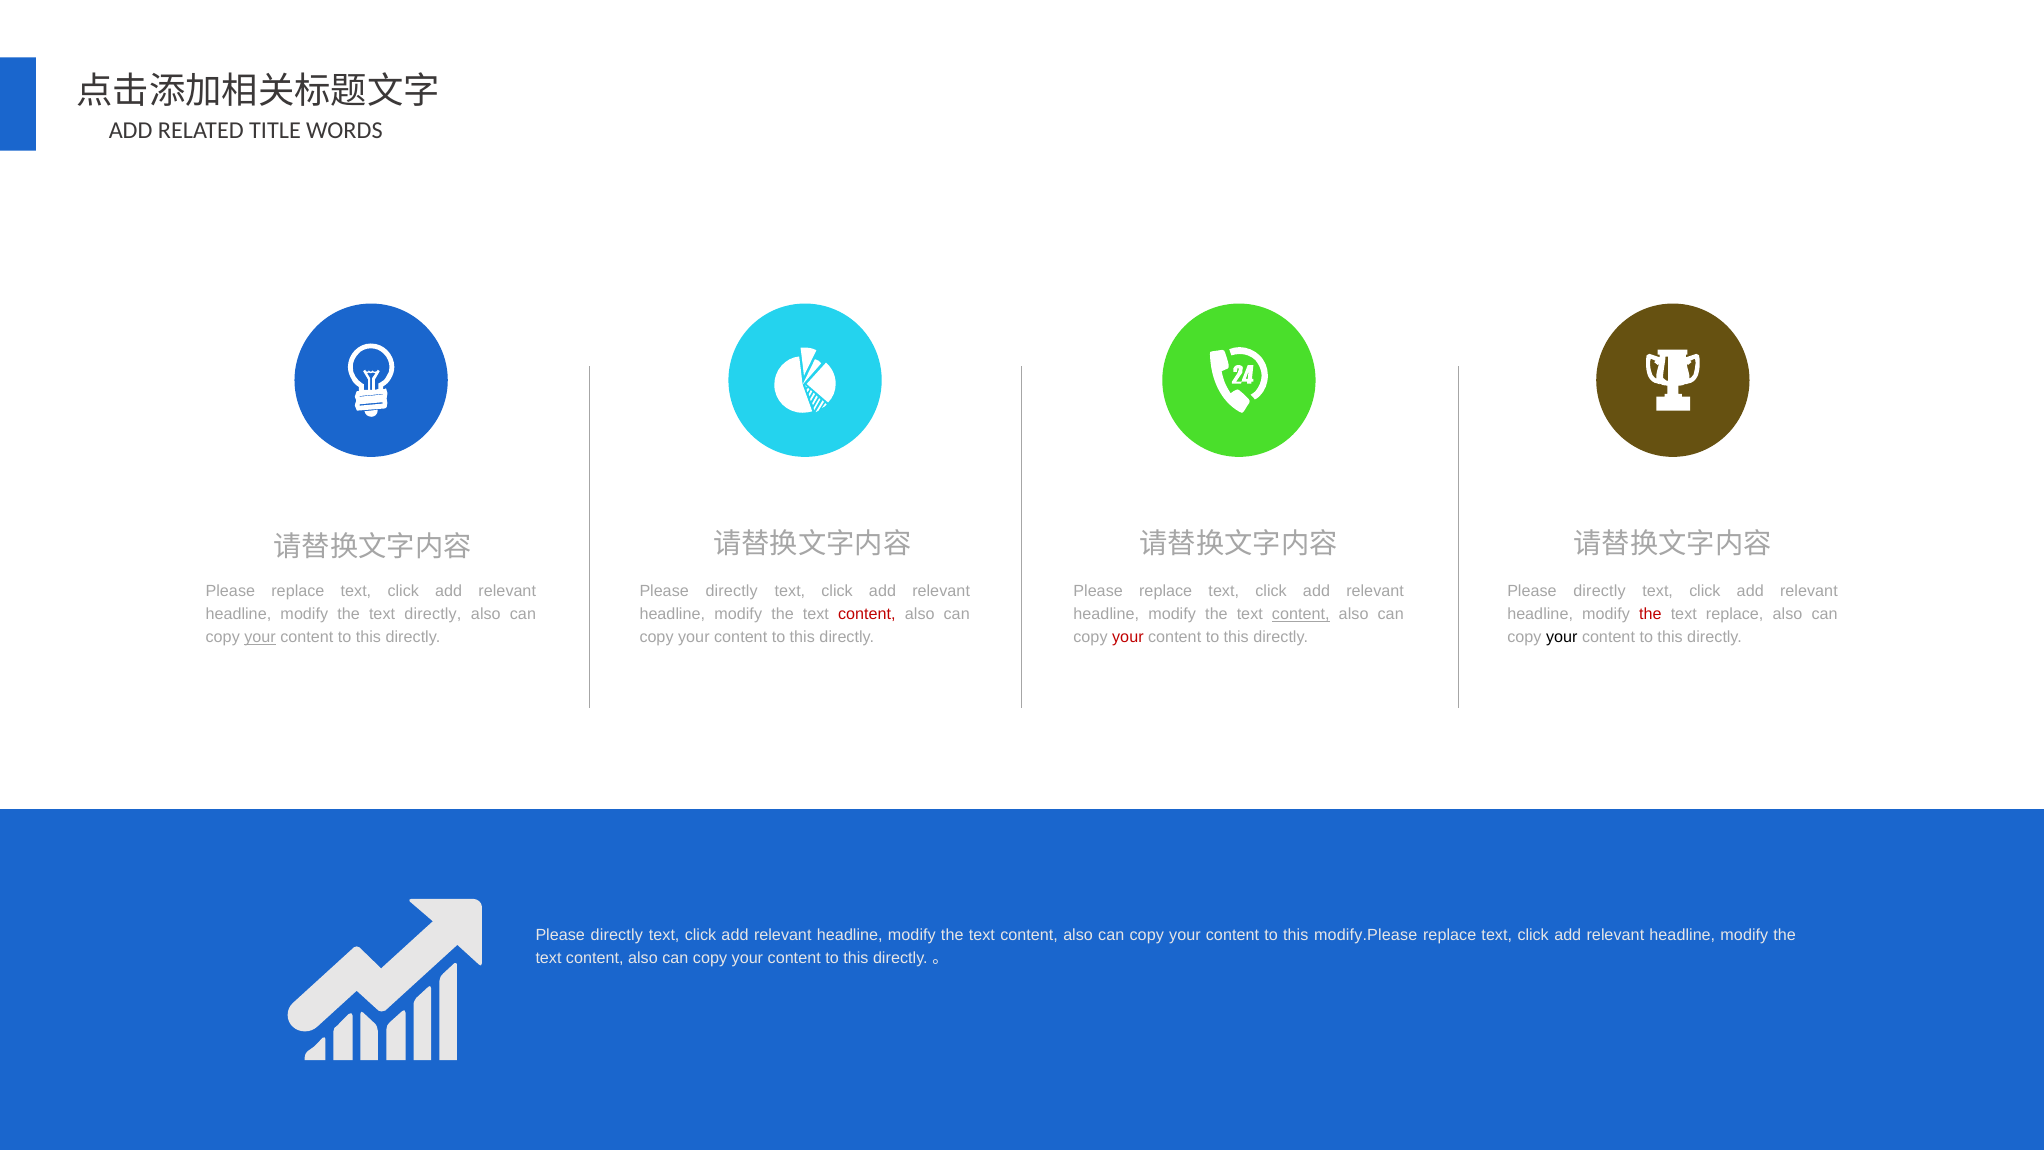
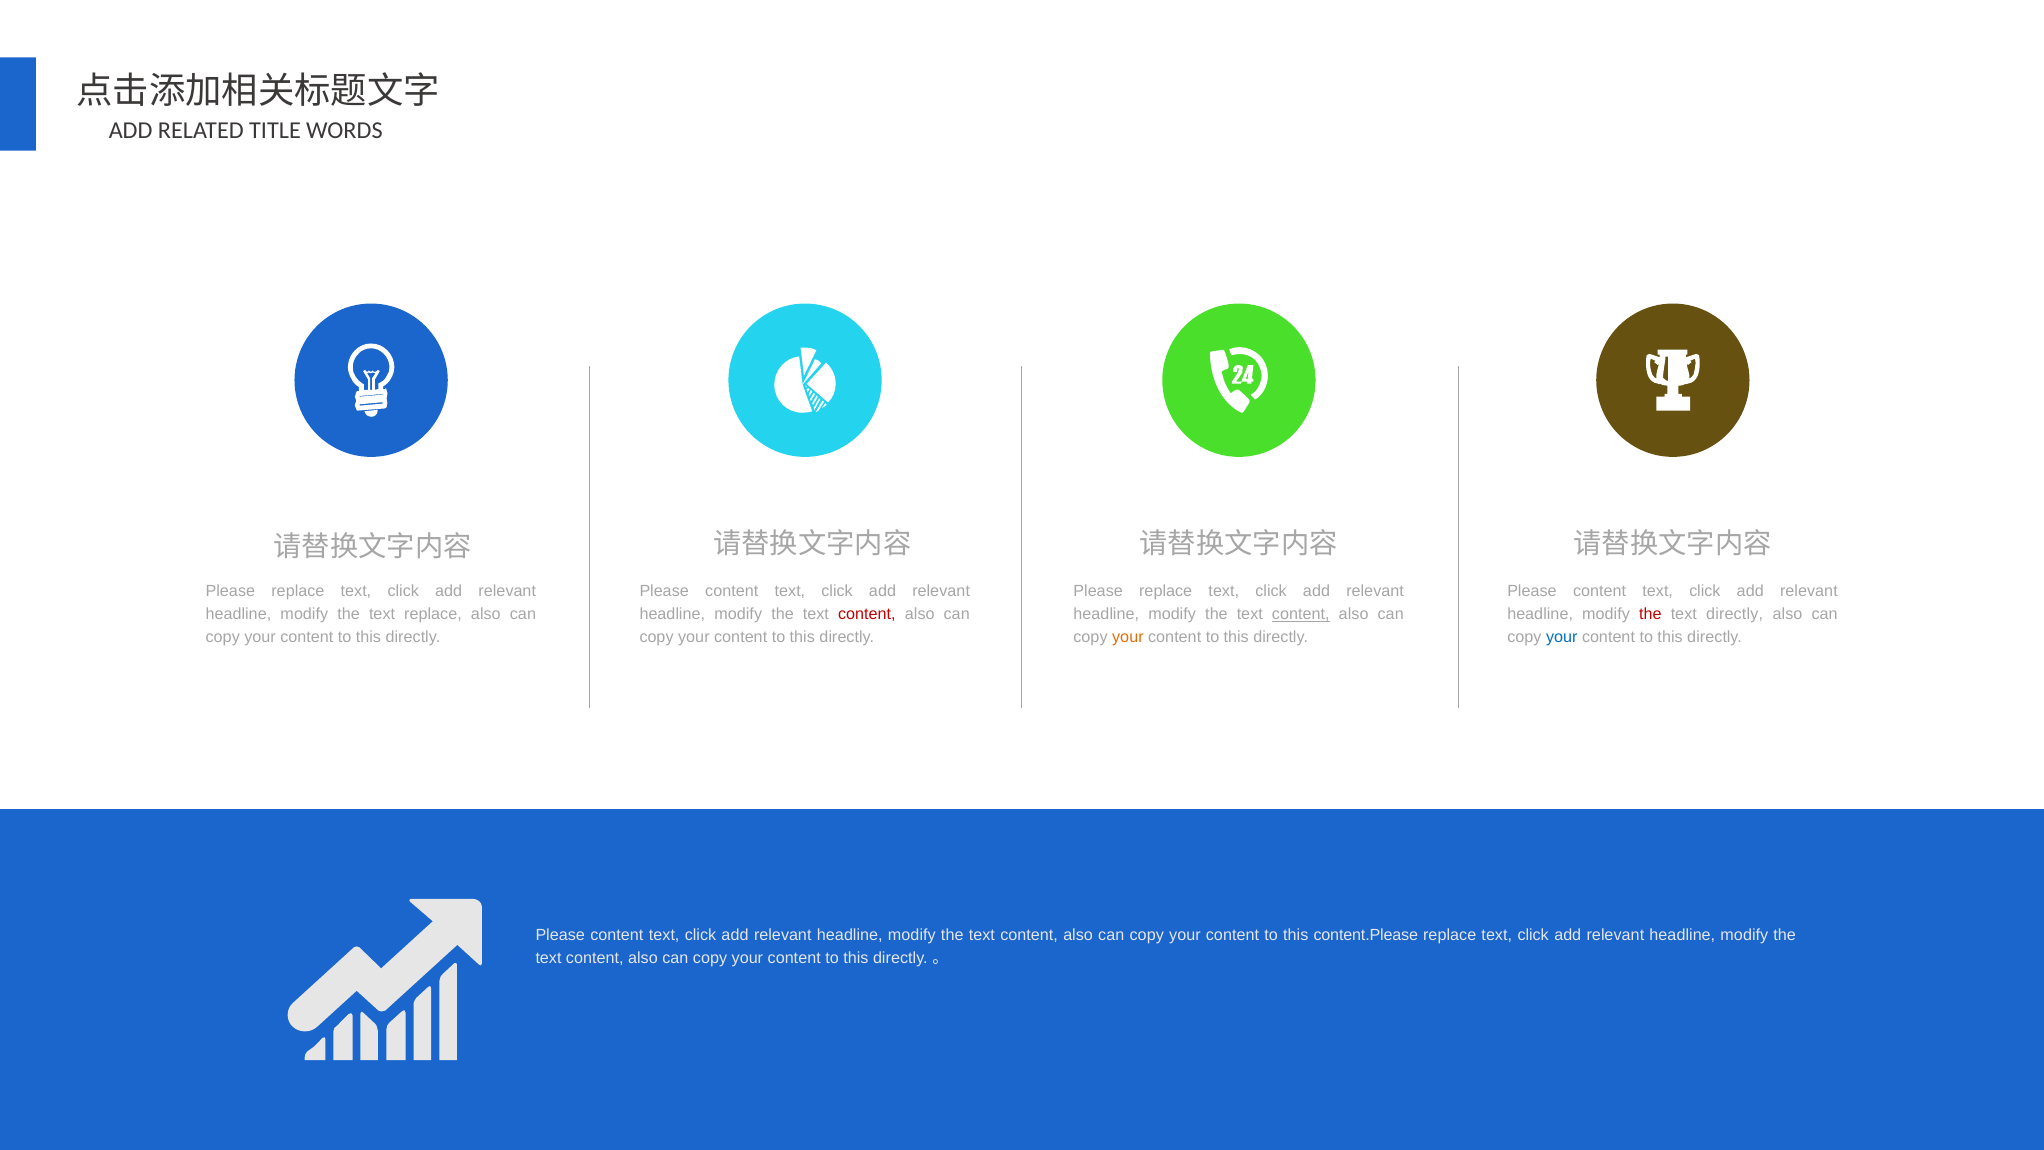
directly at (732, 591): directly -> content
directly at (1599, 591): directly -> content
text directly: directly -> replace
text replace: replace -> directly
your at (260, 637) underline: present -> none
your at (1128, 637) colour: red -> orange
your at (1562, 637) colour: black -> blue
directly at (617, 935): directly -> content
modify.Please: modify.Please -> content.Please
